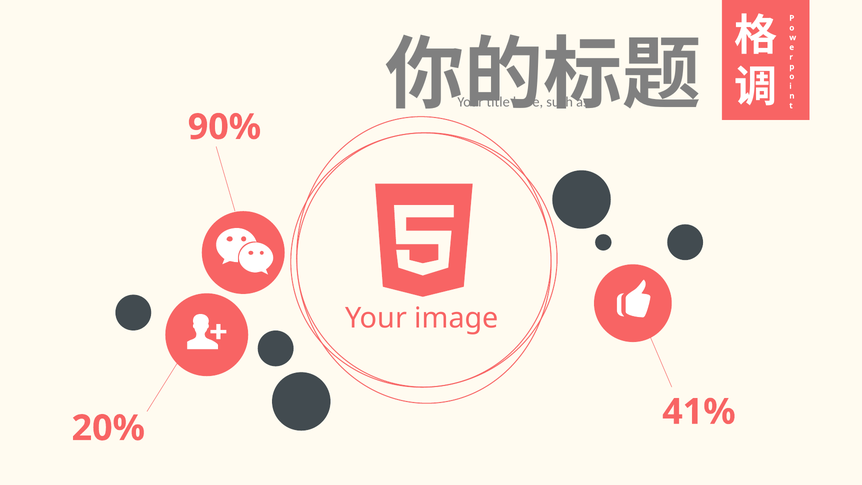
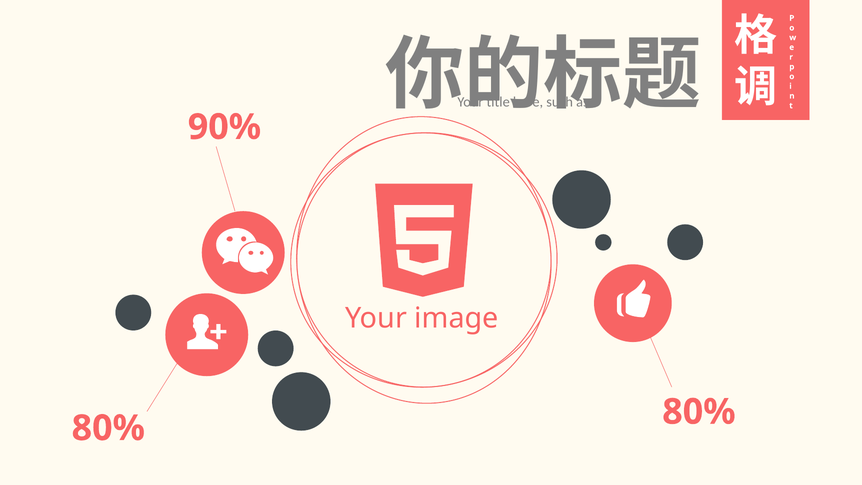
41% at (699, 412): 41% -> 80%
20% at (108, 428): 20% -> 80%
